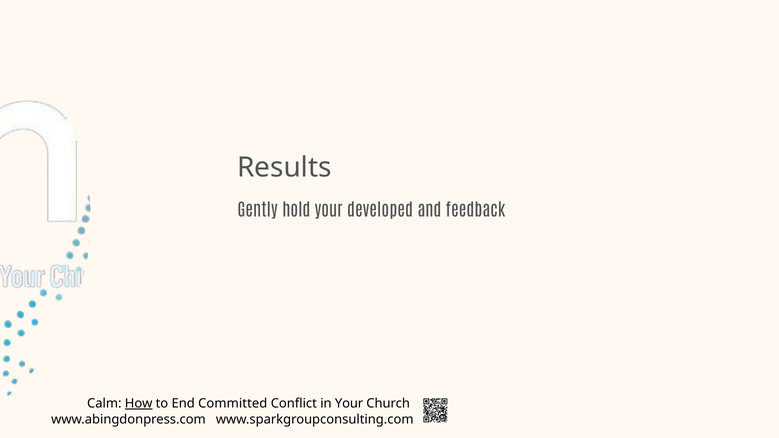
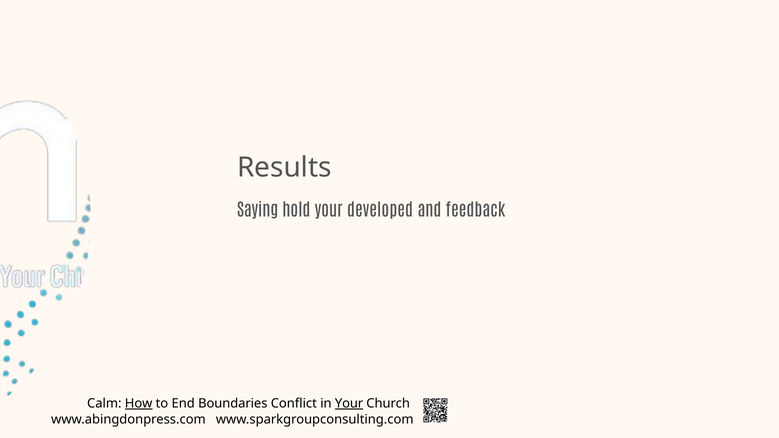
Gently: Gently -> Saying
Committed: Committed -> Boundaries
Your at (349, 404) underline: none -> present
